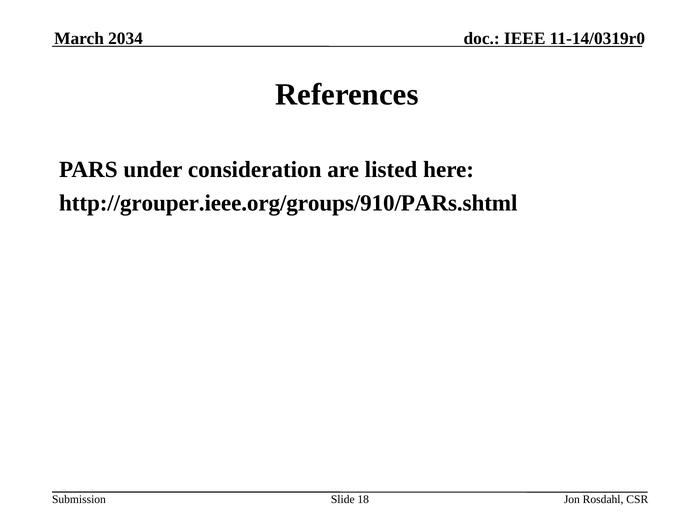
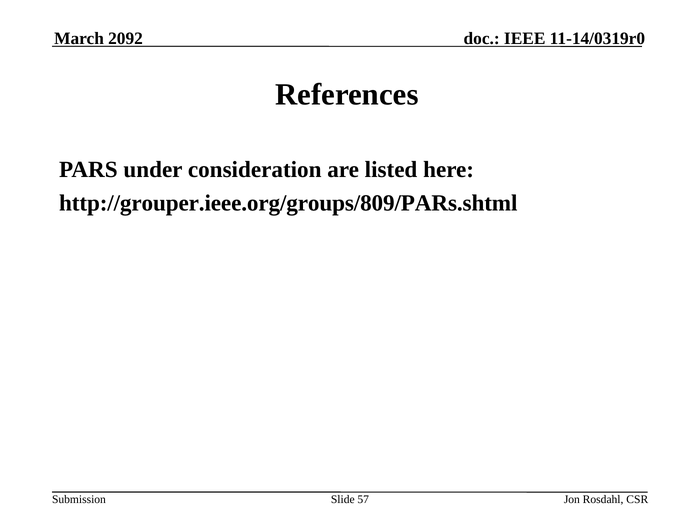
2034: 2034 -> 2092
http://grouper.ieee.org/groups/910/PARs.shtml: http://grouper.ieee.org/groups/910/PARs.shtml -> http://grouper.ieee.org/groups/809/PARs.shtml
18: 18 -> 57
